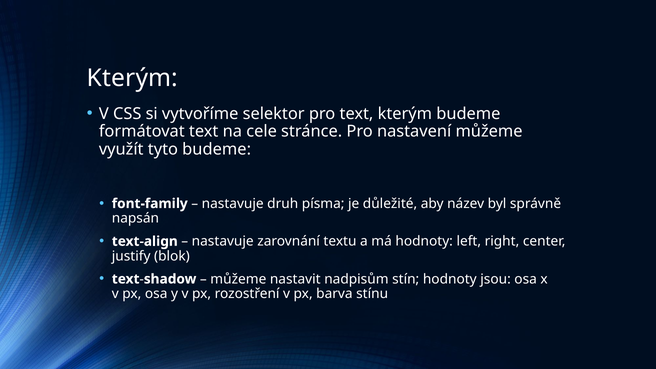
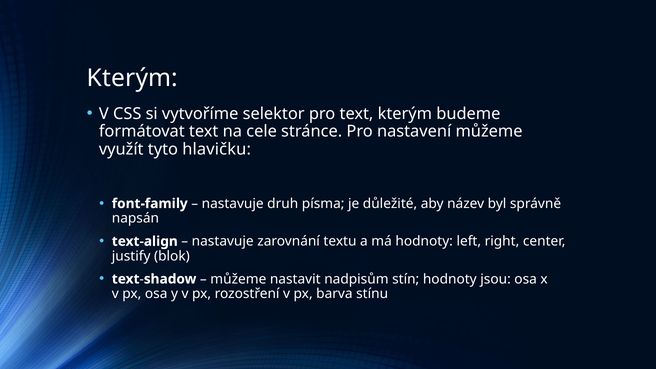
tyto budeme: budeme -> hlavičku
